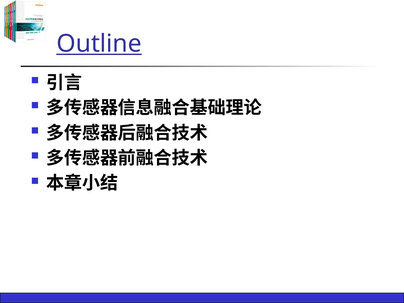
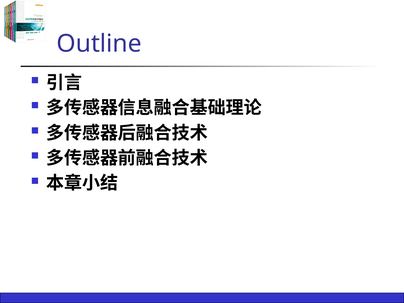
Outline underline: present -> none
